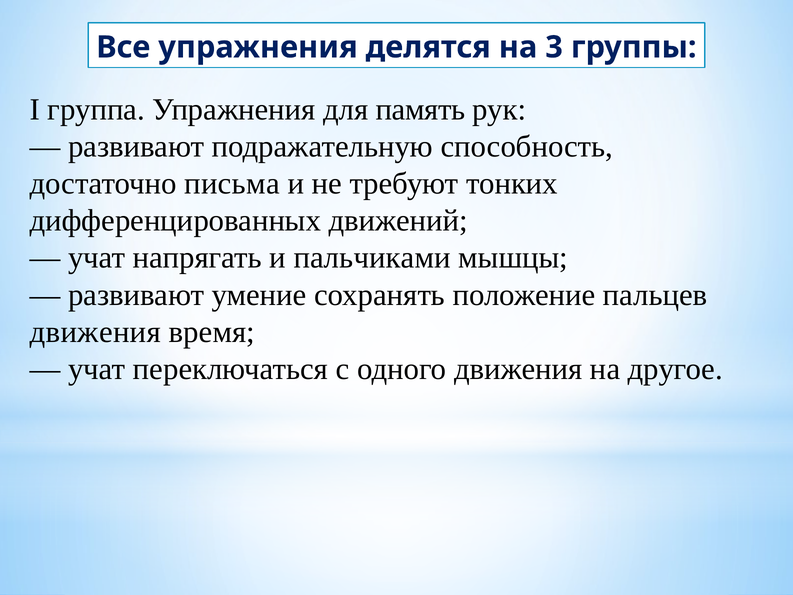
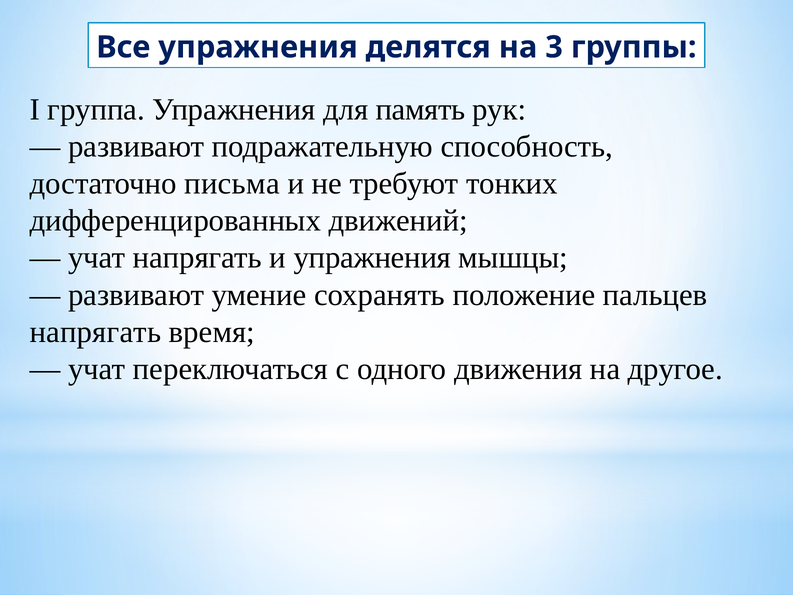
и пальчиками: пальчиками -> упражнения
движения at (95, 332): движения -> напрягать
